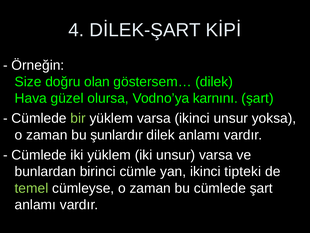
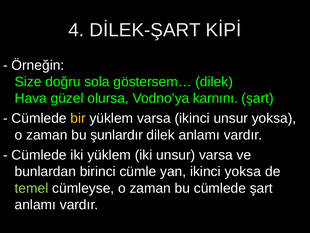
olan: olan -> sola
bir colour: light green -> yellow
ikinci tipteki: tipteki -> yoksa
